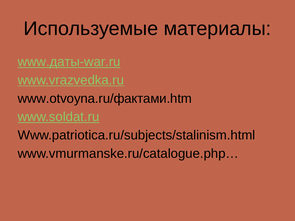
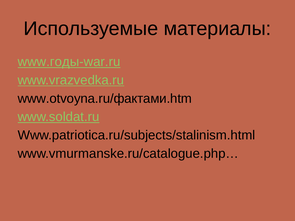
www.даты-war.ru: www.даты-war.ru -> www.годы-war.ru
